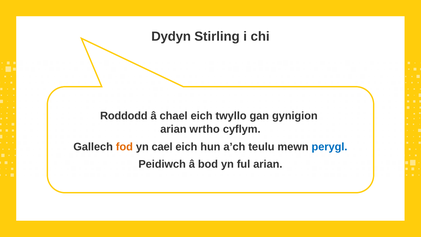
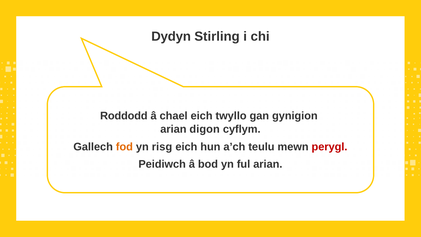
wrtho: wrtho -> digon
cael: cael -> risg
perygl colour: blue -> red
